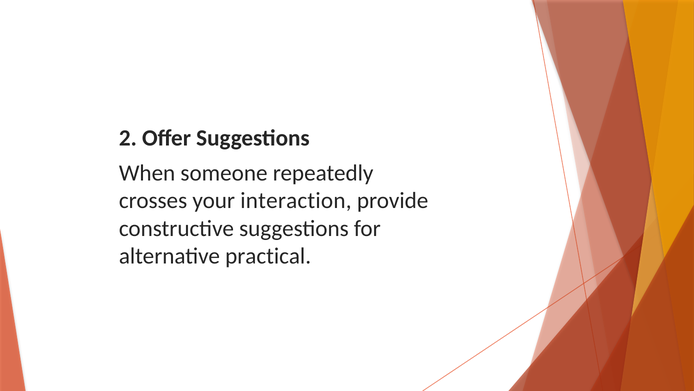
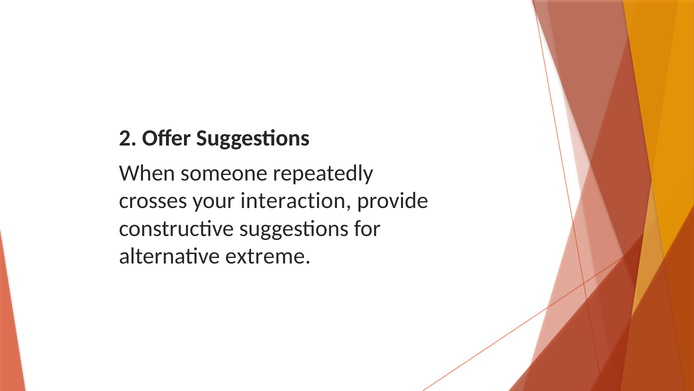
practical: practical -> extreme
